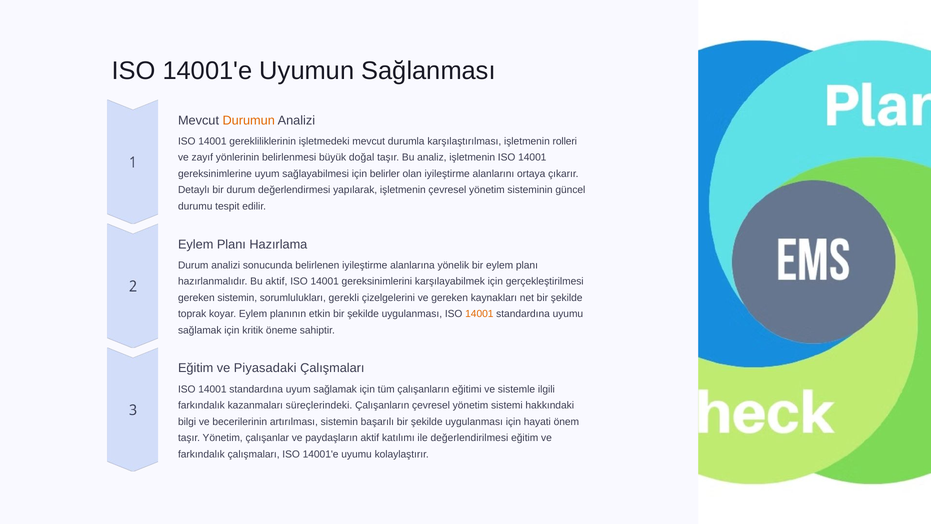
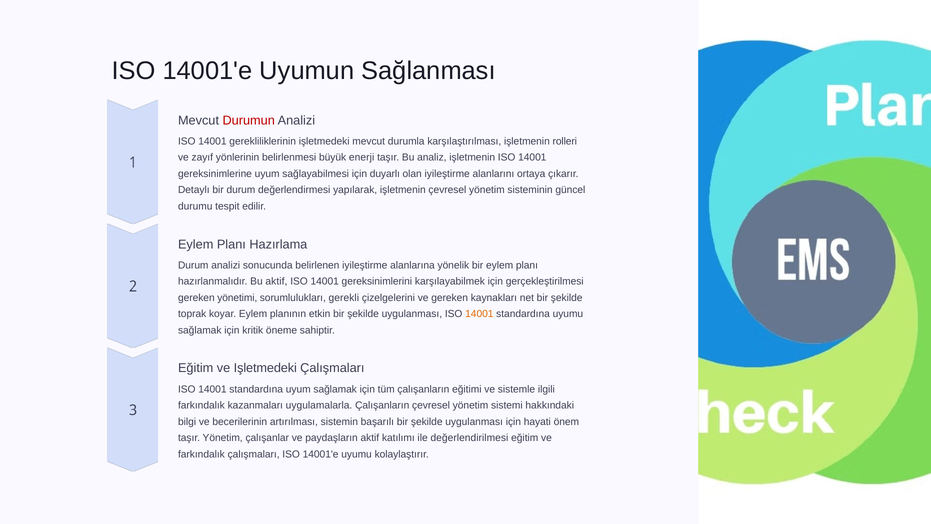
Durumun colour: orange -> red
doğal: doğal -> enerji
belirler: belirler -> duyarlı
gereken sistemin: sistemin -> yönetimi
ve Piyasadaki: Piyasadaki -> Işletmedeki
süreçlerindeki: süreçlerindeki -> uygulamalarla
